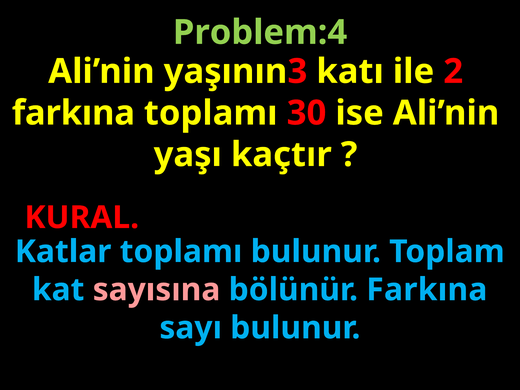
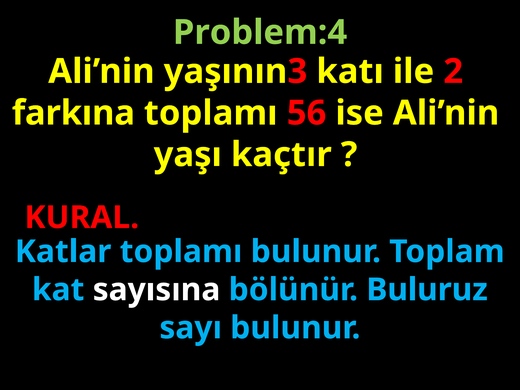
30: 30 -> 56
sayısına colour: pink -> white
bölünür Farkına: Farkına -> Buluruz
